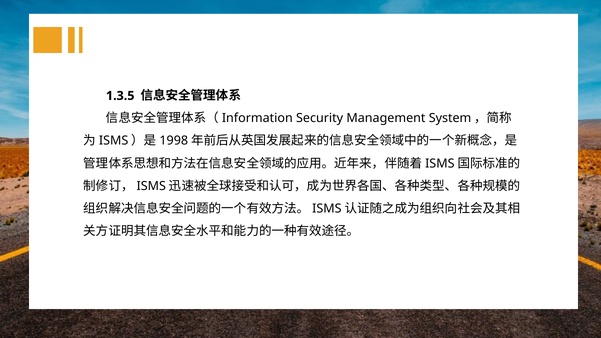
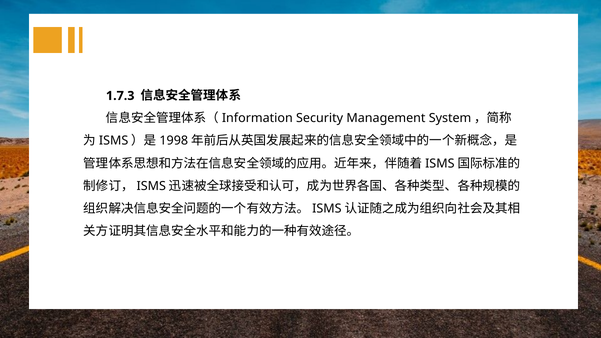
1.3.5: 1.3.5 -> 1.7.3
